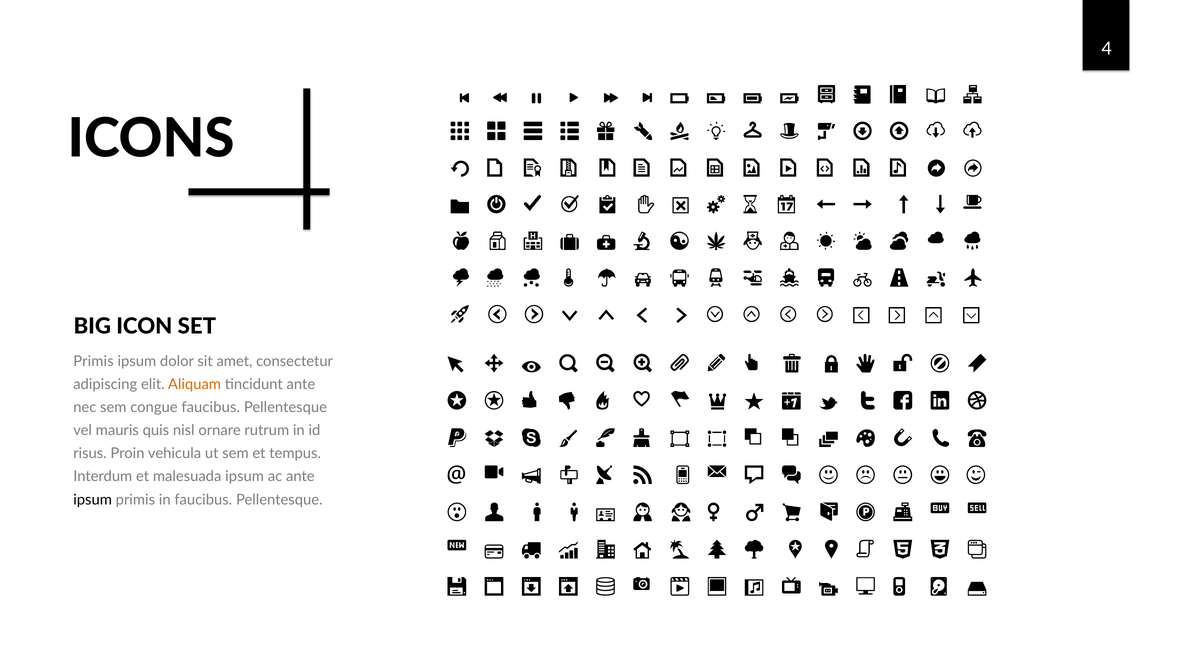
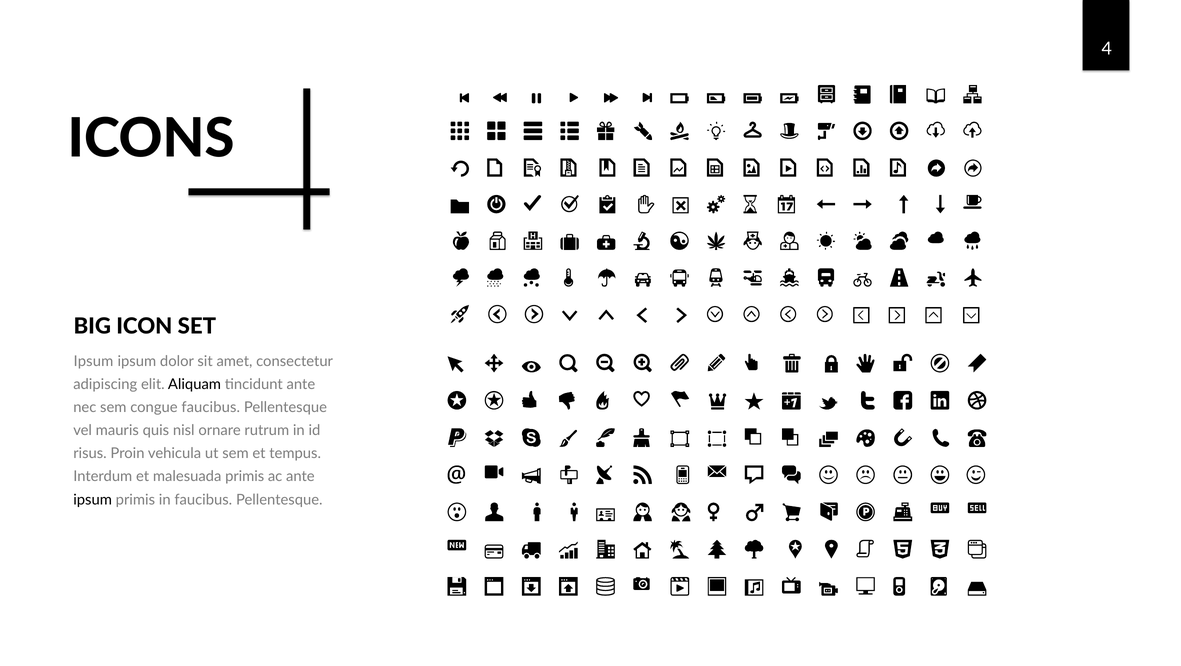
Primis at (93, 361): Primis -> Ipsum
Aliquam colour: orange -> black
malesuada ipsum: ipsum -> primis
